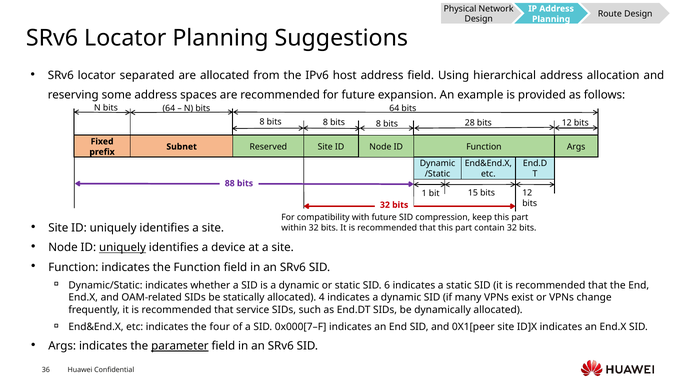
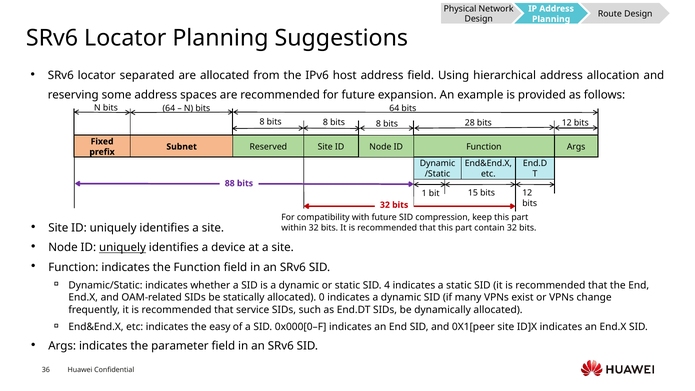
6: 6 -> 4
4: 4 -> 0
four: four -> easy
0x000[7–F: 0x000[7–F -> 0x000[0–F
parameter underline: present -> none
